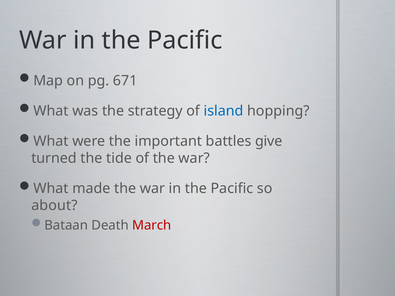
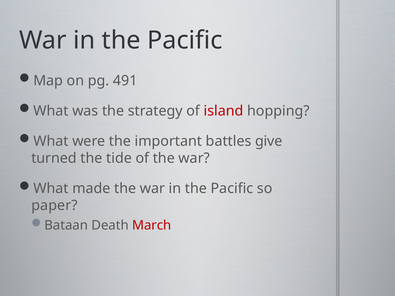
671: 671 -> 491
island colour: blue -> red
about: about -> paper
